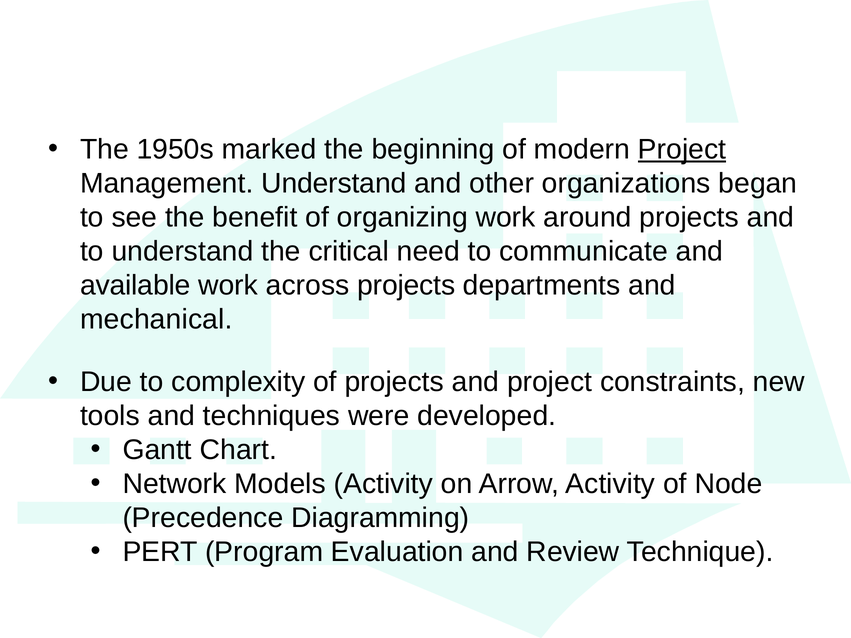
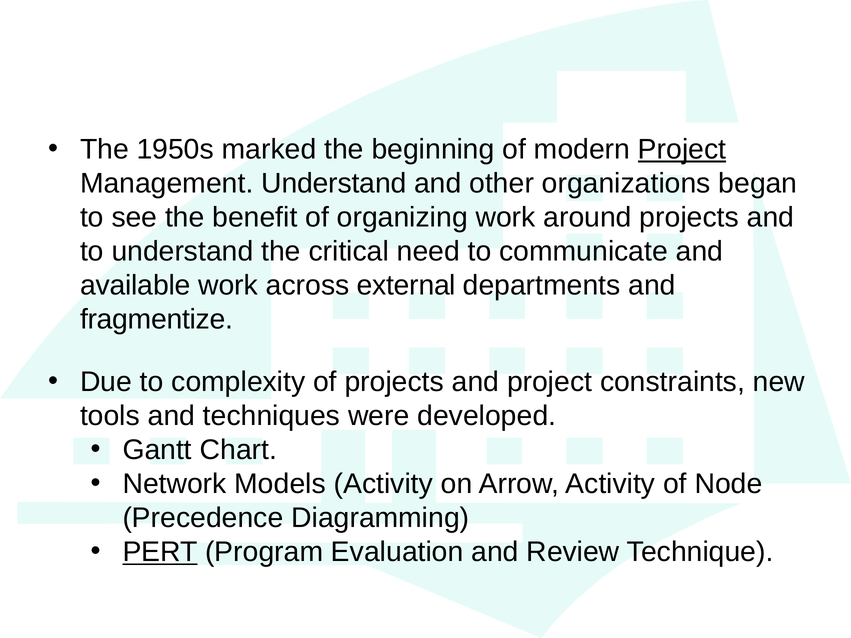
across projects: projects -> external
mechanical: mechanical -> fragmentize
PERT underline: none -> present
